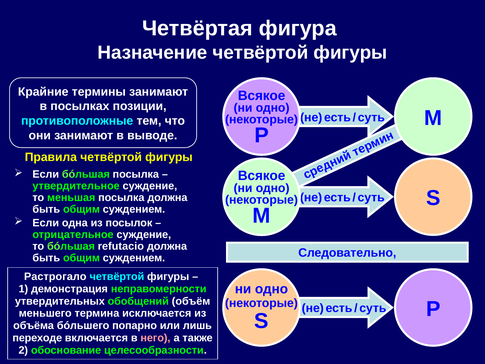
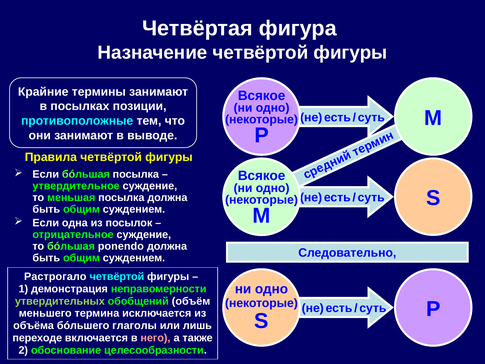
refutacio: refutacio -> ponendo
утвердительных colour: white -> light green
попарно: попарно -> глаголы
